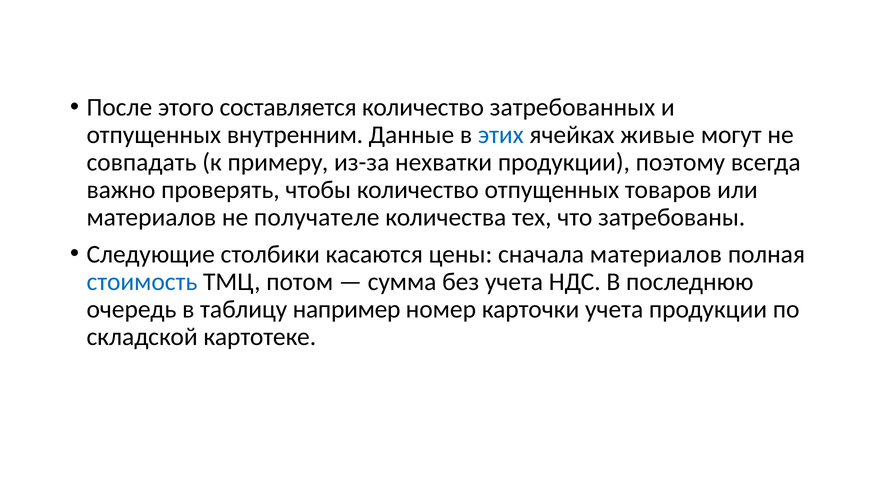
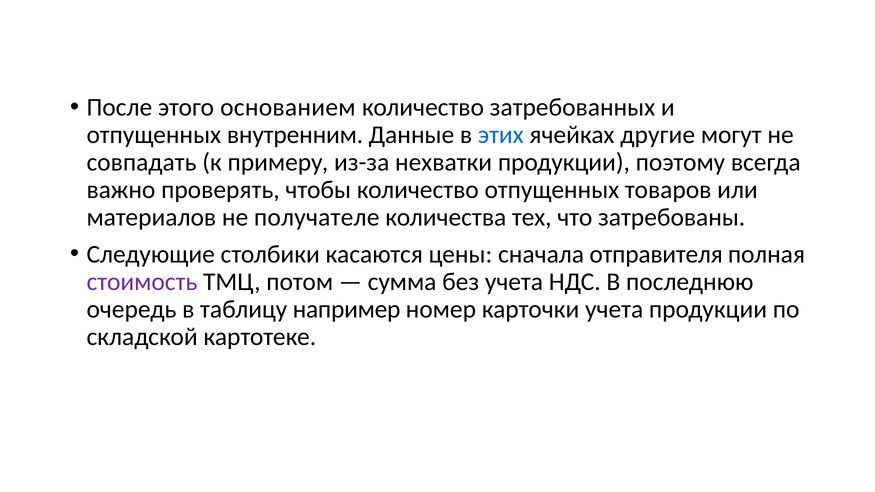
составляется: составляется -> основанием
живые: живые -> другие
сначала материалов: материалов -> отправителя
стоимость colour: blue -> purple
